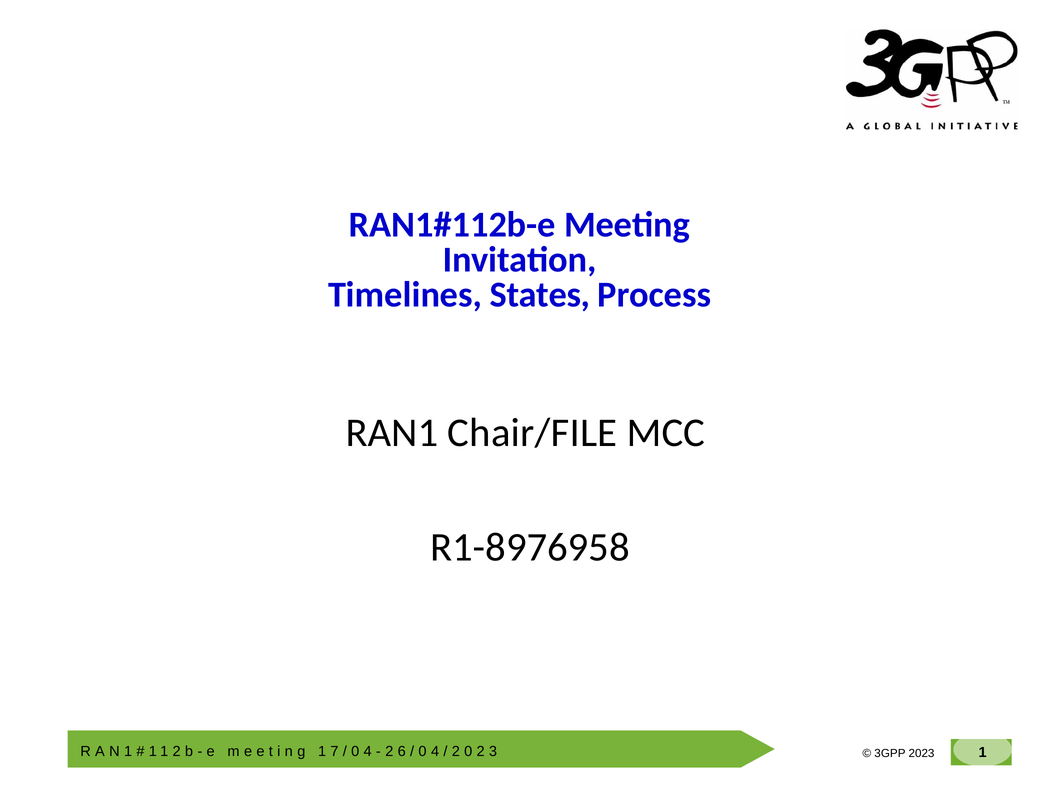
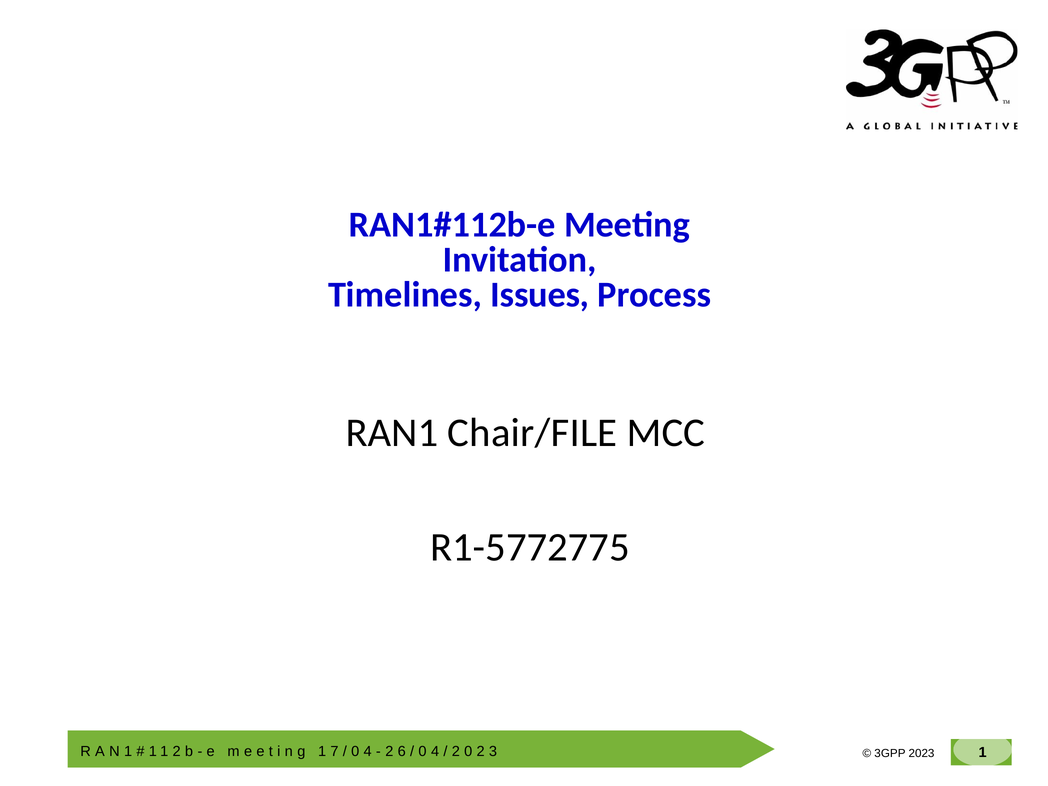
States: States -> Issues
R1-8976958: R1-8976958 -> R1-5772775
